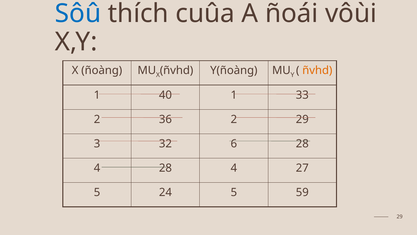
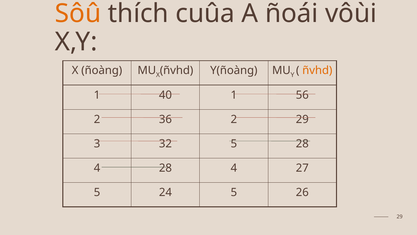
Sôû colour: blue -> orange
33: 33 -> 56
32 6: 6 -> 5
59: 59 -> 26
